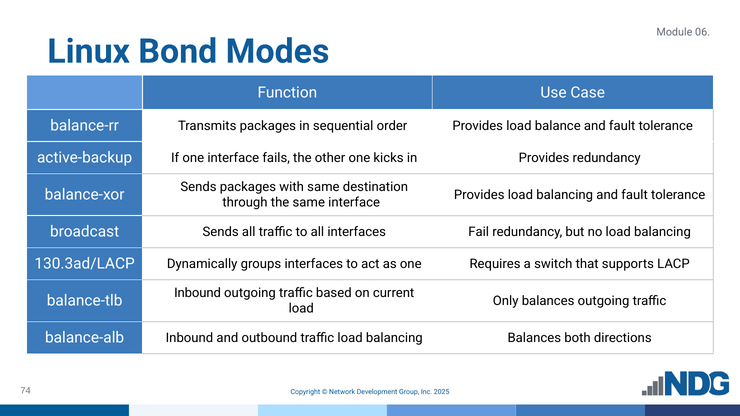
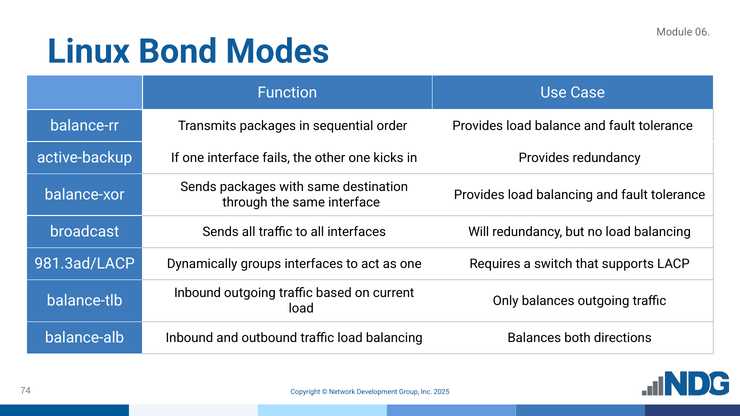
Fail: Fail -> Will
130.3ad/LACP: 130.3ad/LACP -> 981.3ad/LACP
